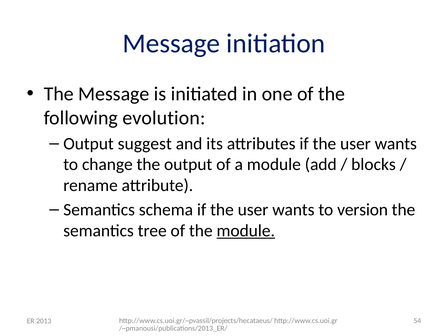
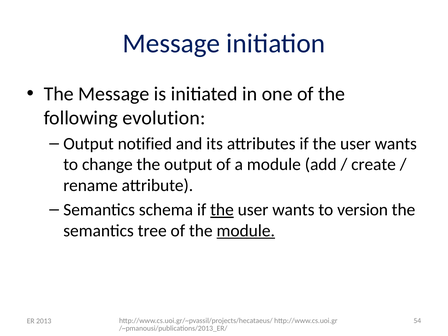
suggest: suggest -> notified
blocks: blocks -> create
the at (222, 210) underline: none -> present
